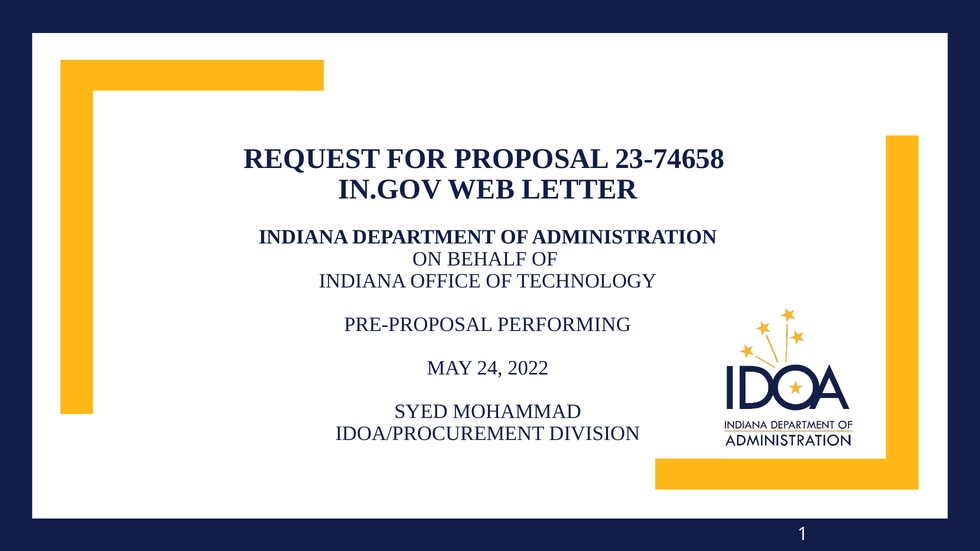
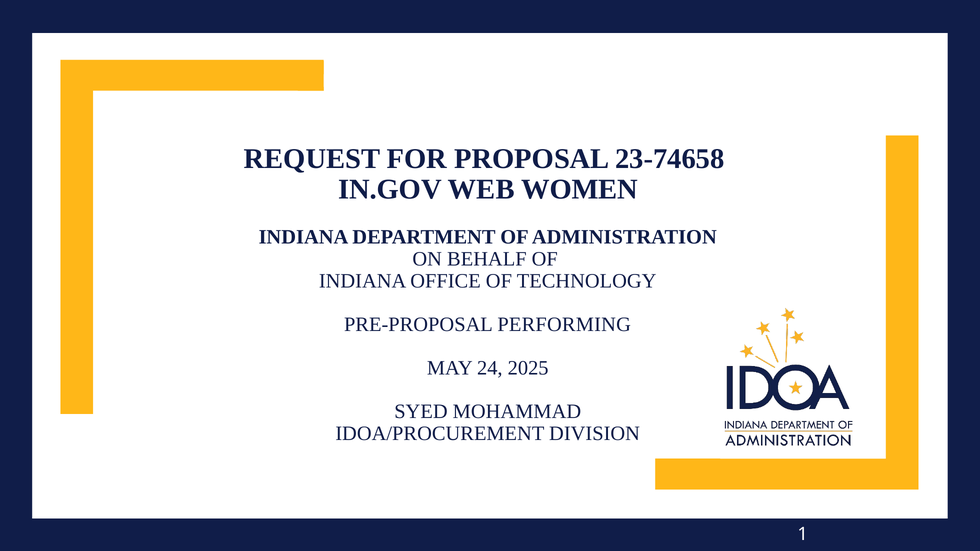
LETTER: LETTER -> WOMEN
2022: 2022 -> 2025
